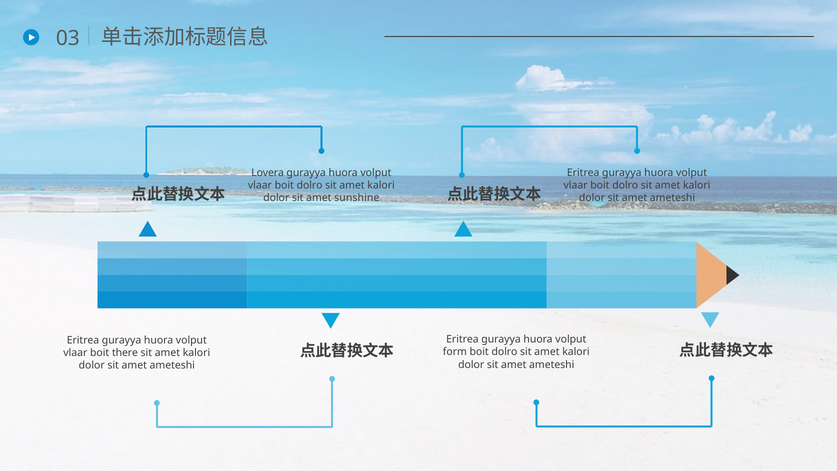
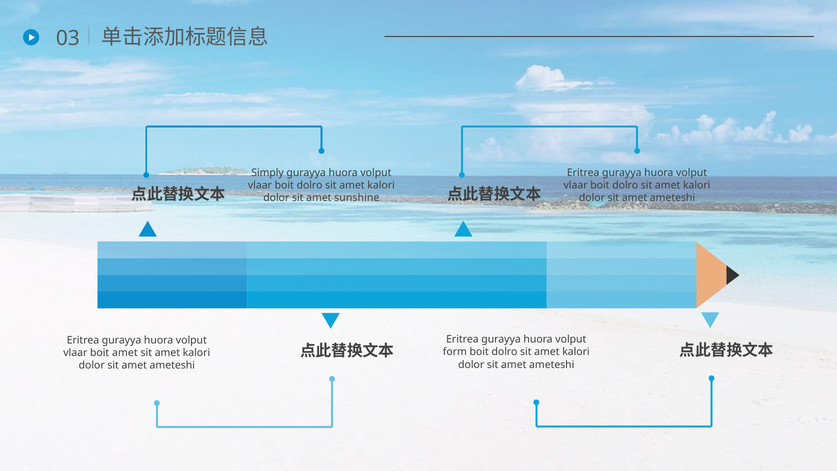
Lovera: Lovera -> Simply
boit there: there -> amet
